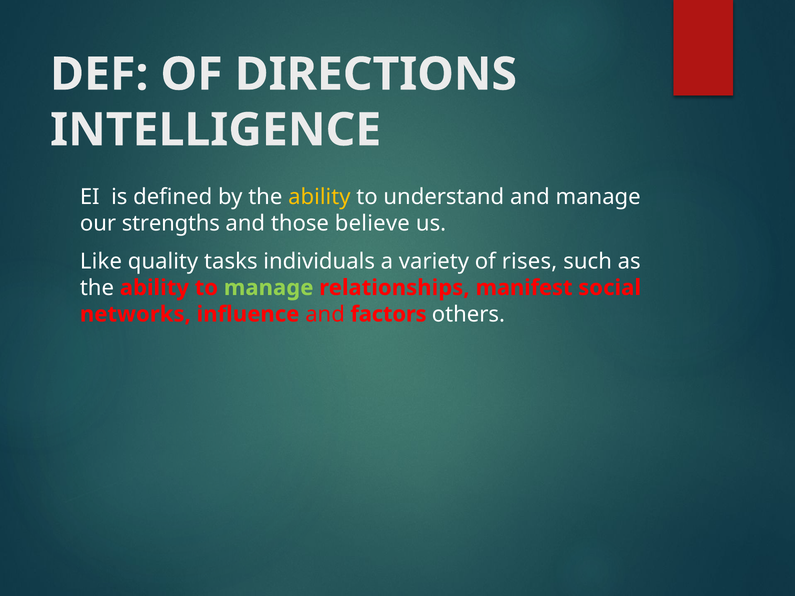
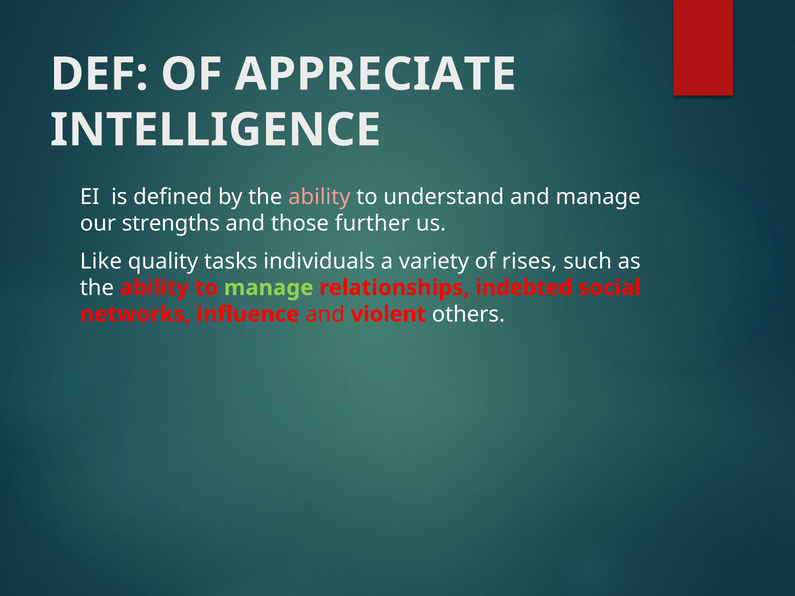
DIRECTIONS: DIRECTIONS -> APPRECIATE
ability at (319, 197) colour: yellow -> pink
believe: believe -> further
manifest: manifest -> indebted
factors: factors -> violent
